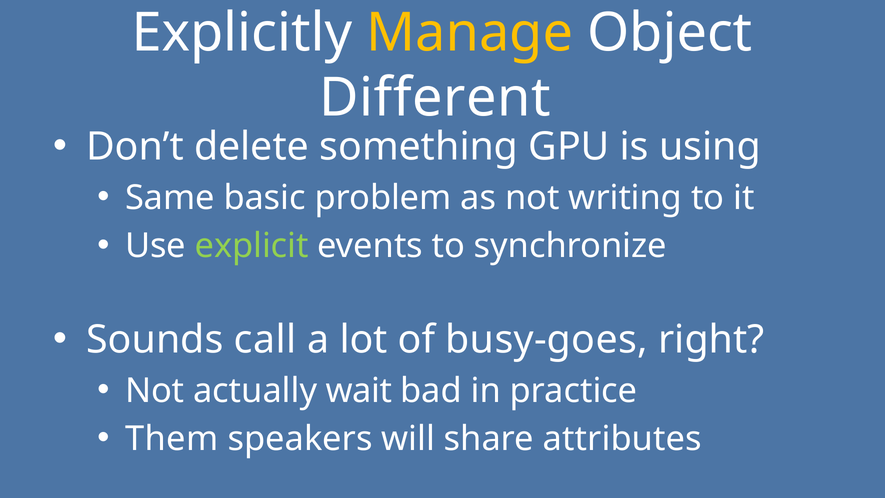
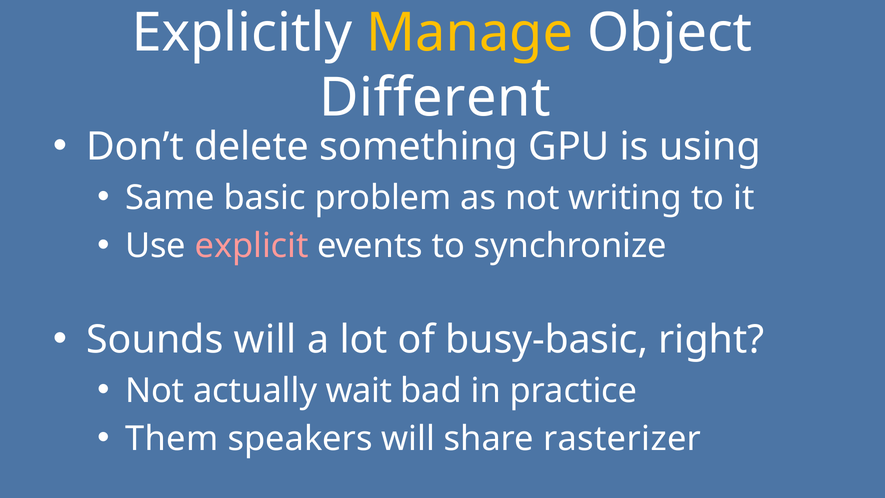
explicit colour: light green -> pink
Sounds call: call -> will
busy-goes: busy-goes -> busy-basic
attributes: attributes -> rasterizer
